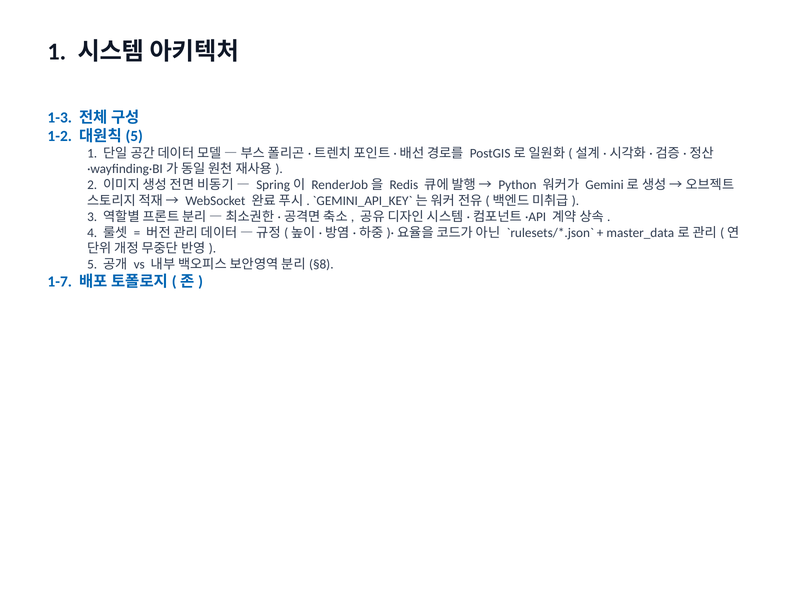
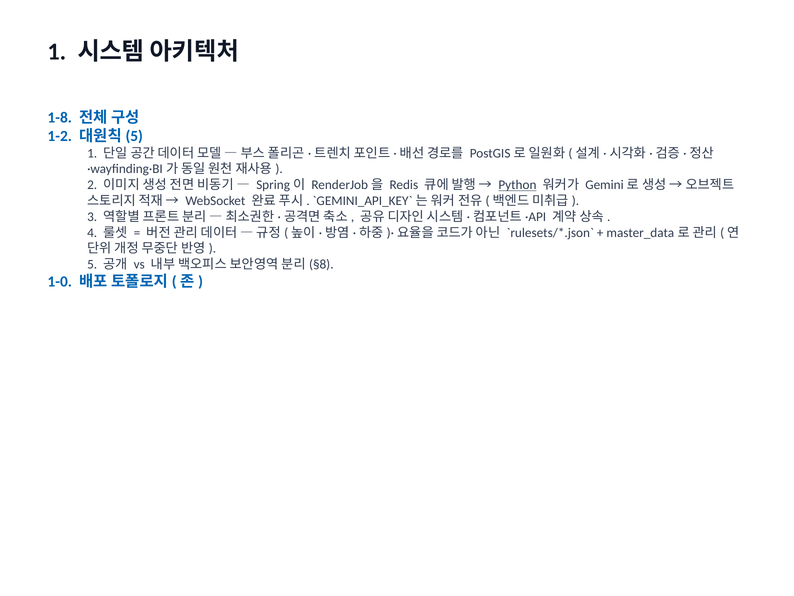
1-3: 1-3 -> 1-8
Python underline: none -> present
1-7: 1-7 -> 1-0
